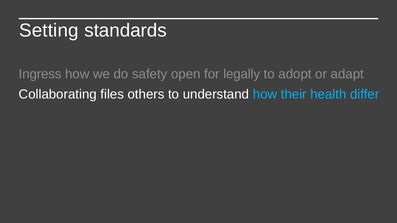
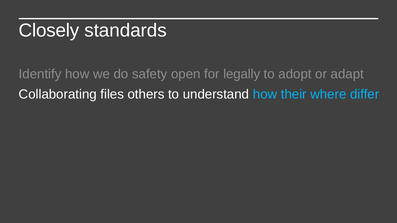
Setting: Setting -> Closely
Ingress: Ingress -> Identify
health: health -> where
